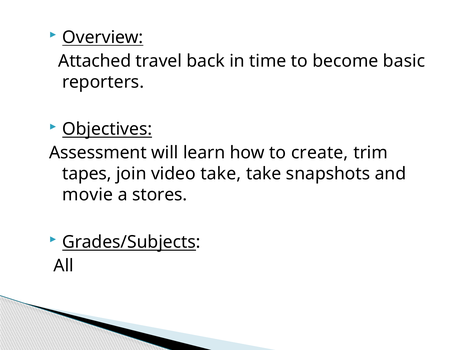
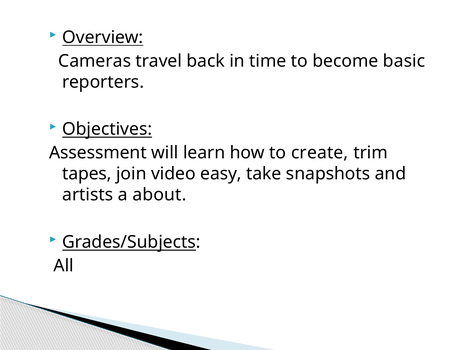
Attached: Attached -> Cameras
video take: take -> easy
movie: movie -> artists
stores: stores -> about
